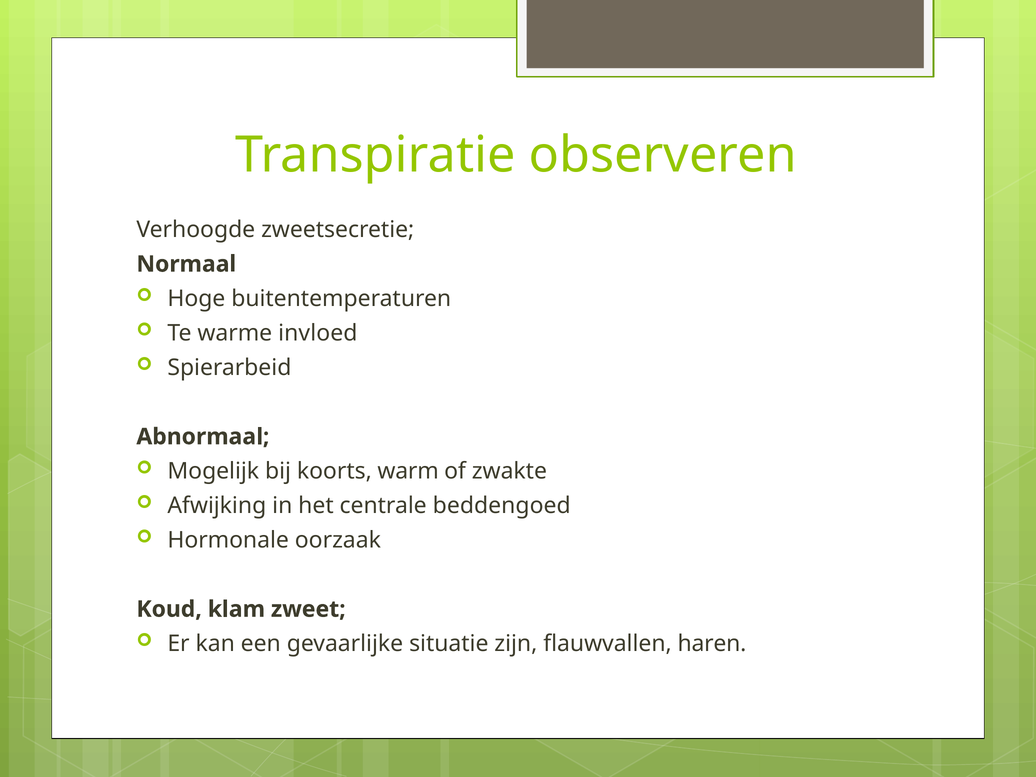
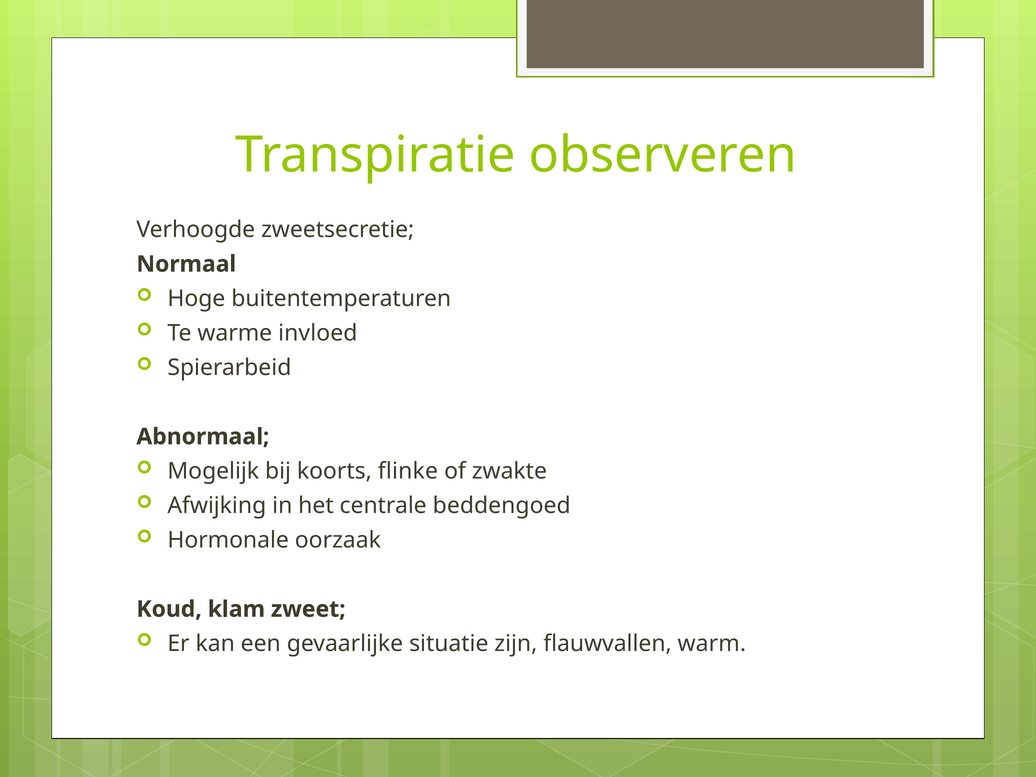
warm: warm -> flinke
haren: haren -> warm
